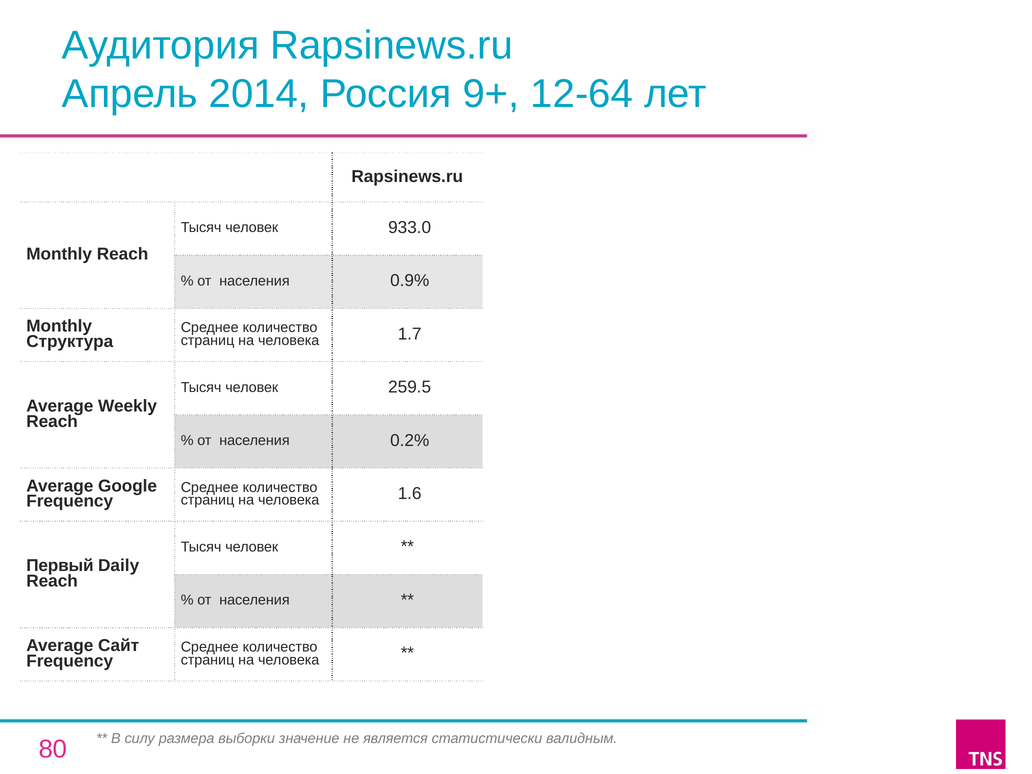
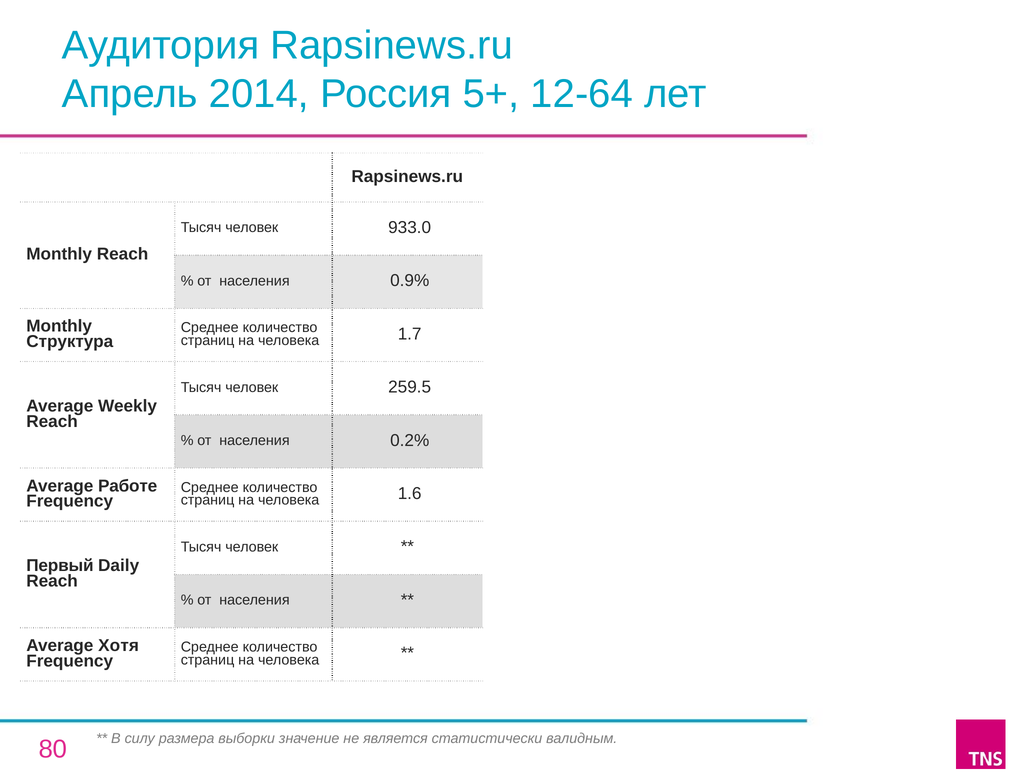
9+: 9+ -> 5+
Google: Google -> Работе
Сайт: Сайт -> Хотя
